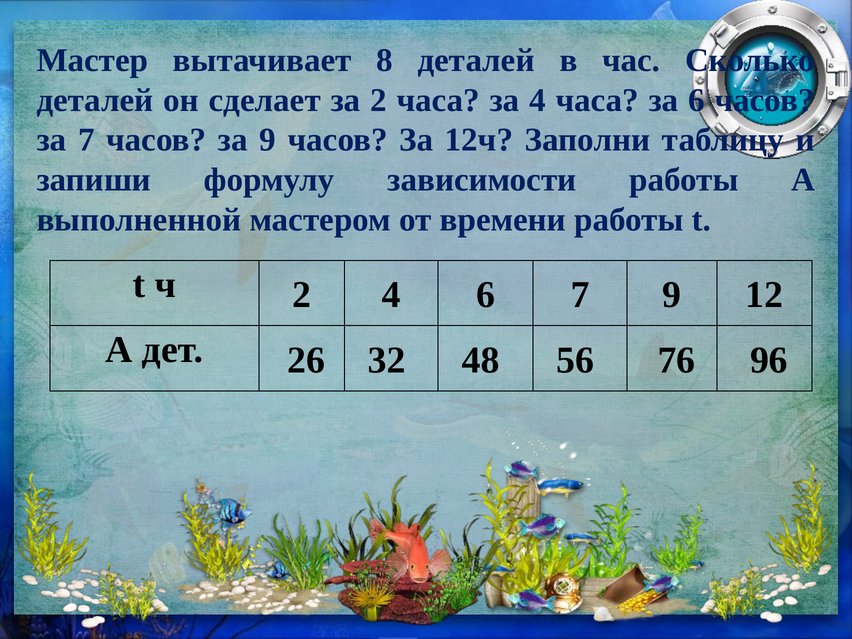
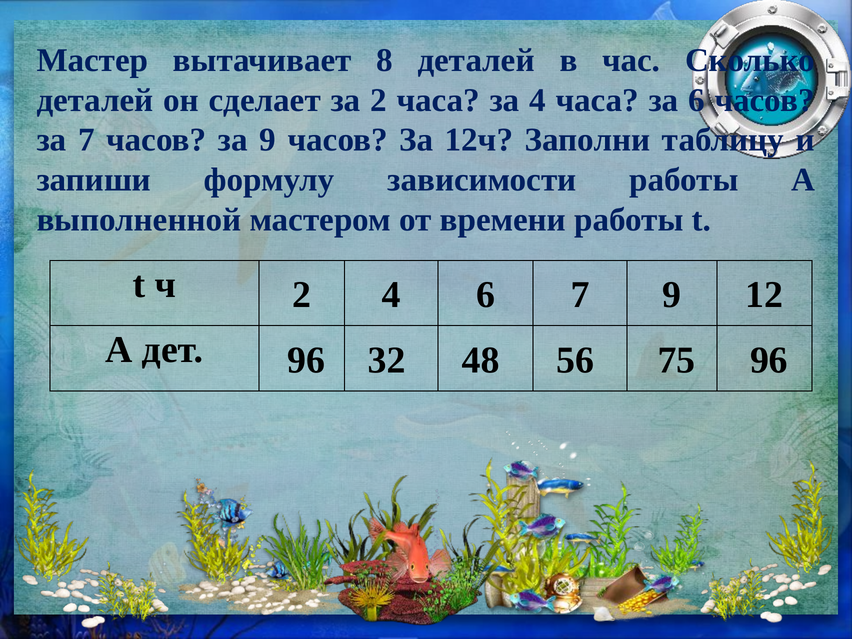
дет 26: 26 -> 96
76: 76 -> 75
